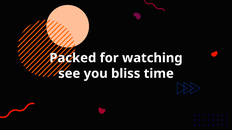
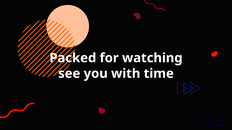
bliss: bliss -> with
